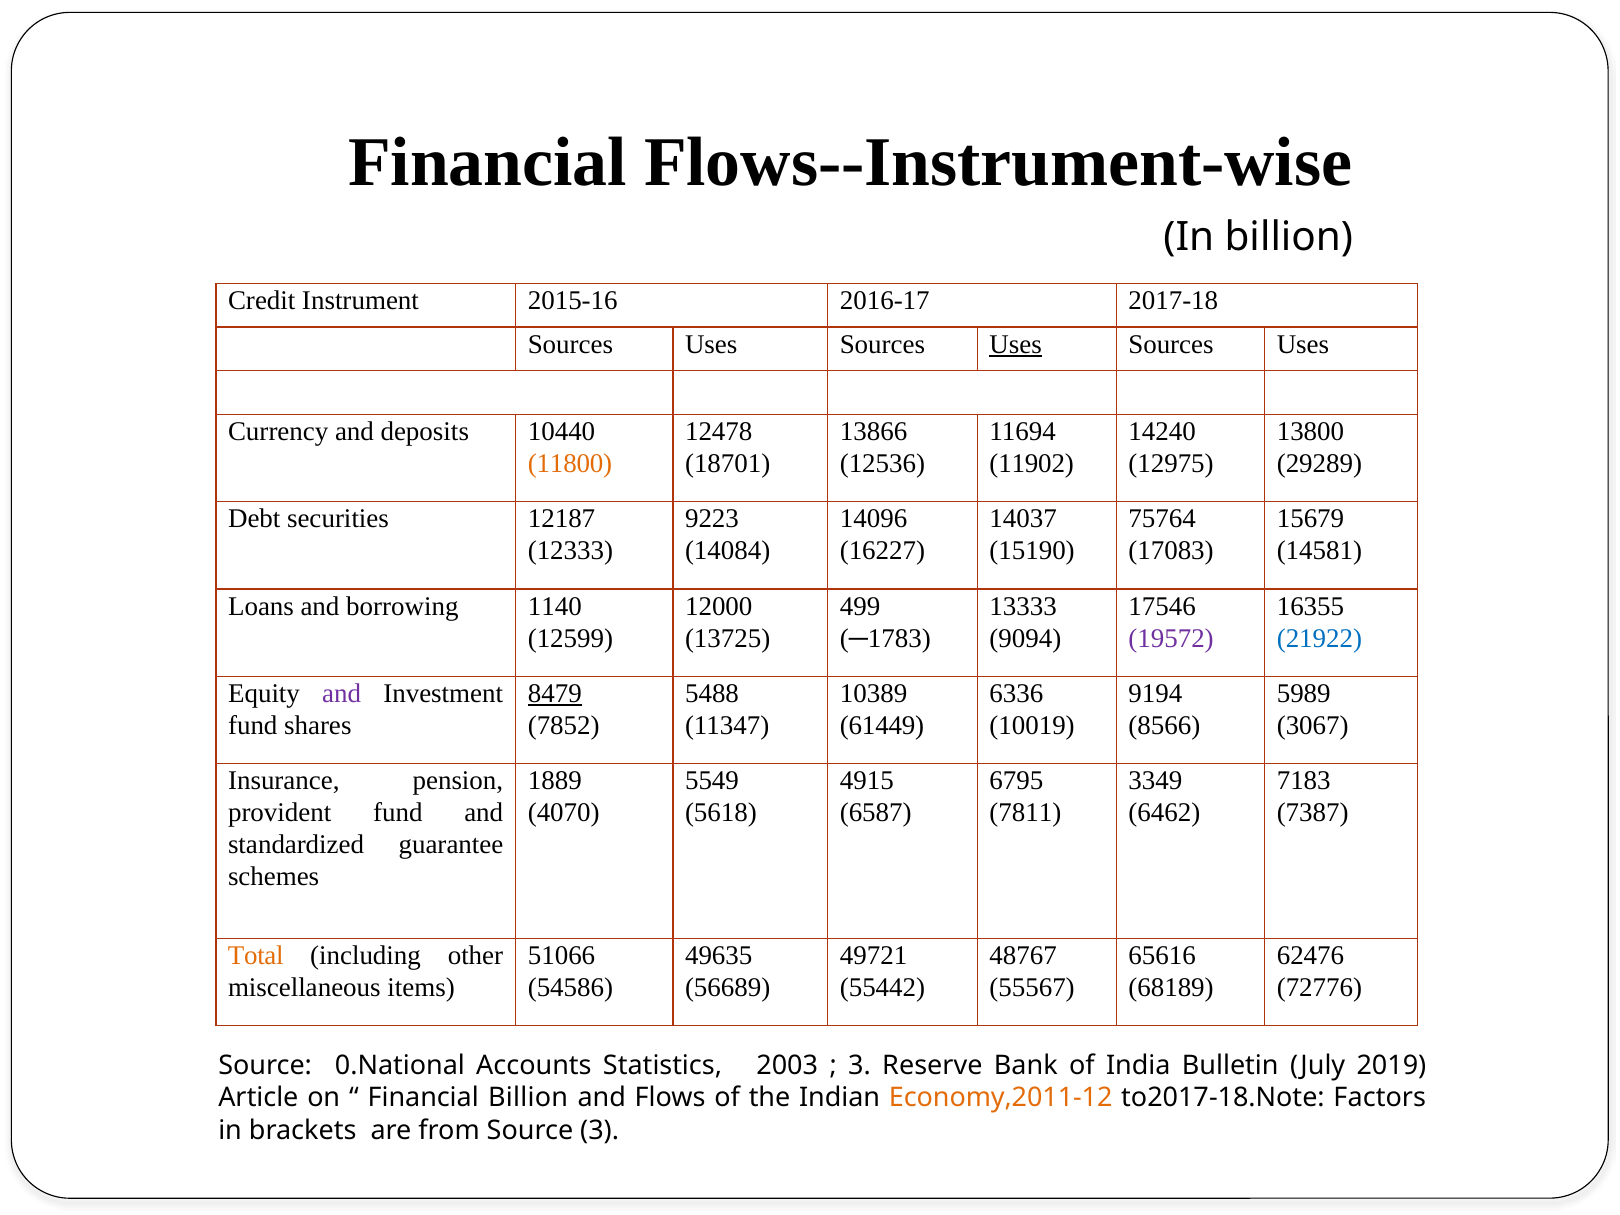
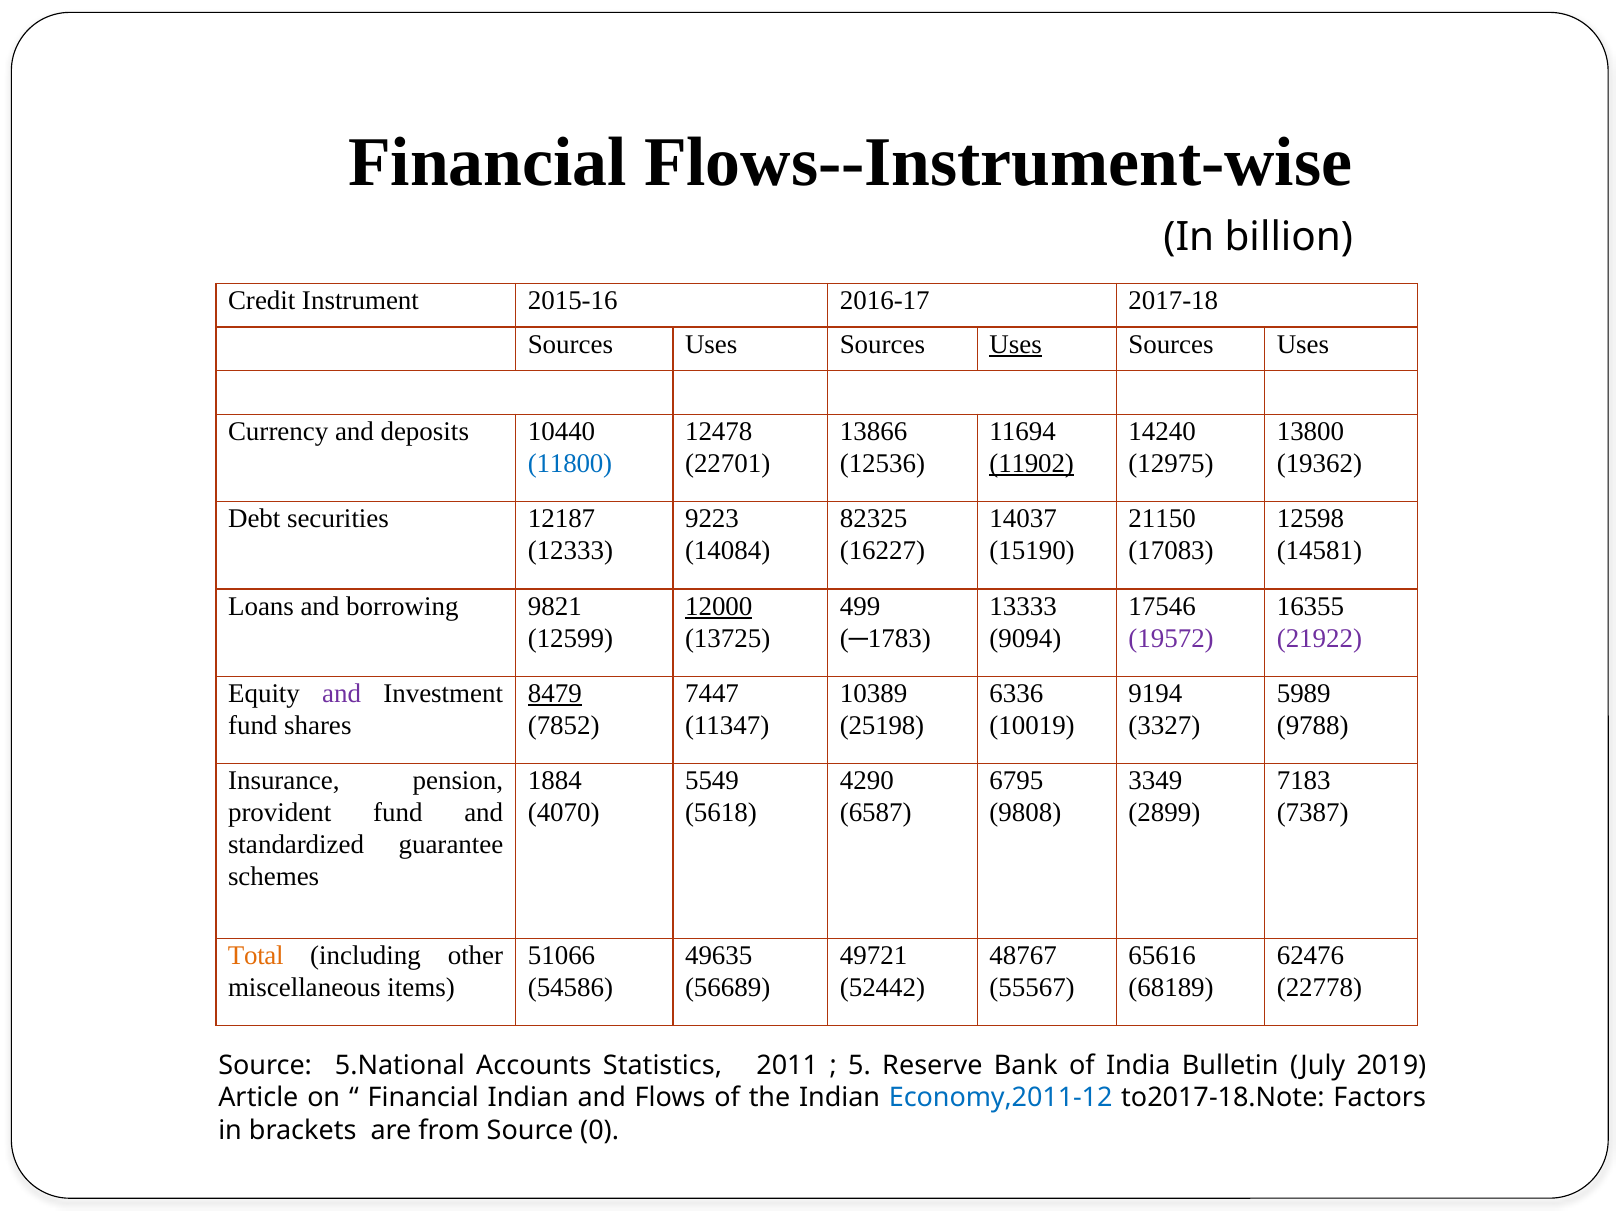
11800 colour: orange -> blue
18701: 18701 -> 22701
11902 underline: none -> present
29289: 29289 -> 19362
14096: 14096 -> 82325
75764: 75764 -> 21150
15679: 15679 -> 12598
1140: 1140 -> 9821
12000 underline: none -> present
21922 colour: blue -> purple
5488: 5488 -> 7447
61449: 61449 -> 25198
8566: 8566 -> 3327
3067: 3067 -> 9788
1889: 1889 -> 1884
4915: 4915 -> 4290
7811: 7811 -> 9808
6462: 6462 -> 2899
55442: 55442 -> 52442
72776: 72776 -> 22778
0.National: 0.National -> 5.National
2003: 2003 -> 2011
3 at (860, 1065): 3 -> 5
Financial Billion: Billion -> Indian
Economy,2011-12 colour: orange -> blue
Source 3: 3 -> 0
